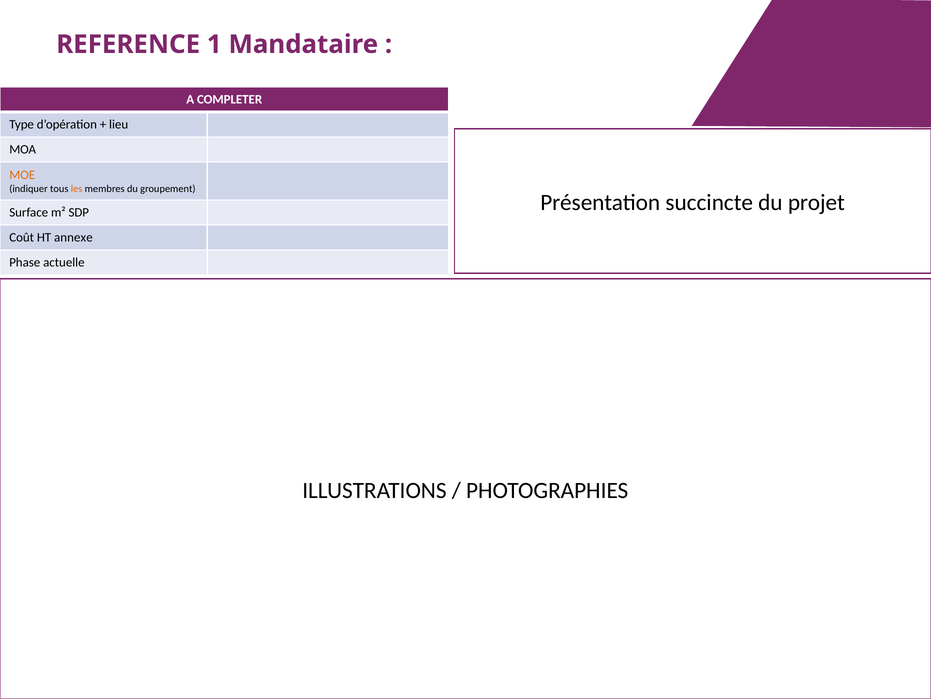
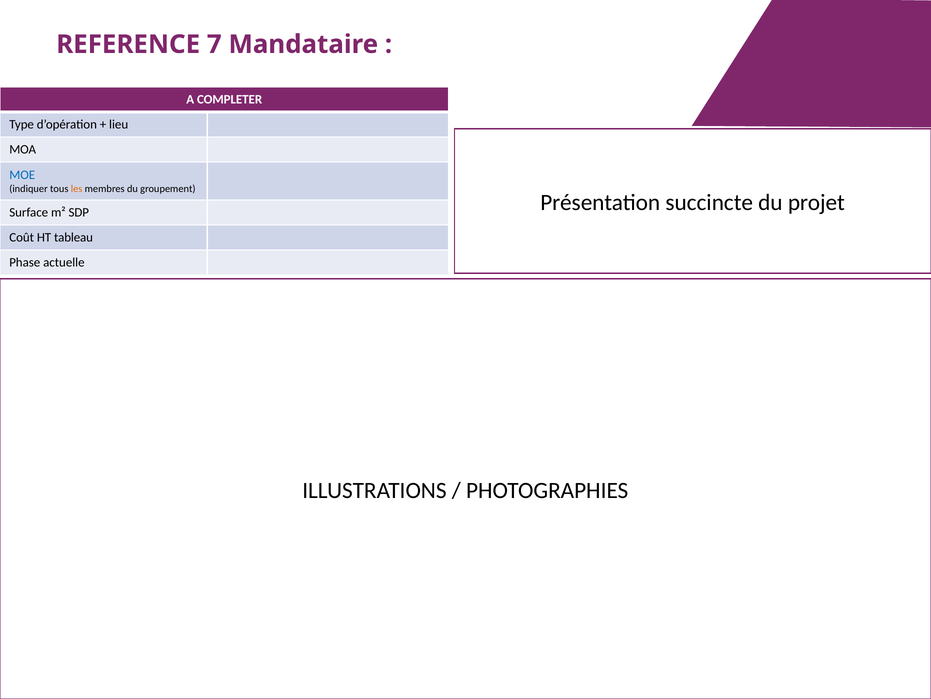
1: 1 -> 7
MOE colour: orange -> blue
annexe: annexe -> tableau
